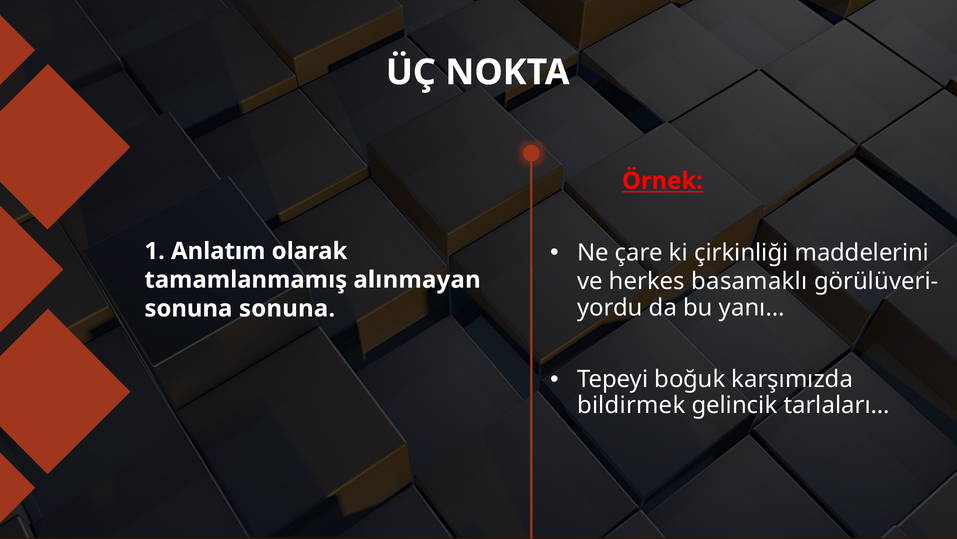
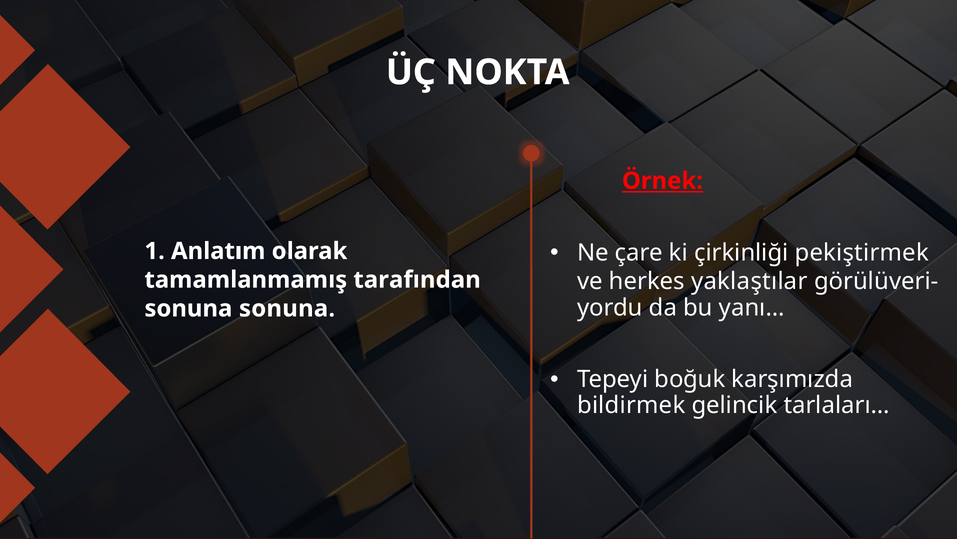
maddelerini: maddelerini -> pekiştirmek
basamaklı: basamaklı -> yaklaştılar
alınmayan: alınmayan -> tarafından
